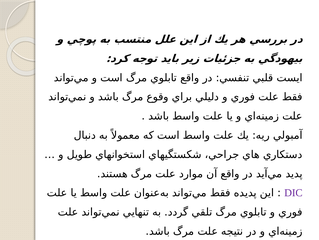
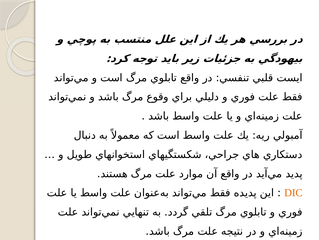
DIC colour: purple -> orange
